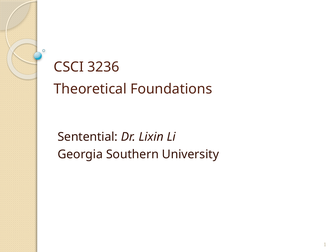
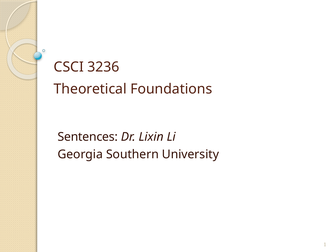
Sentential: Sentential -> Sentences
